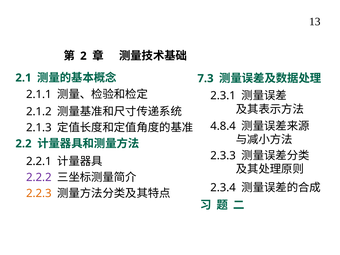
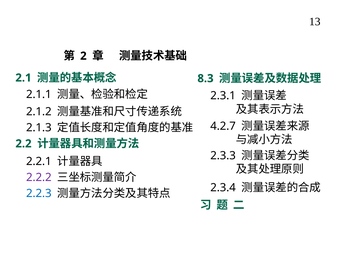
7.3: 7.3 -> 8.3
4.8.4: 4.8.4 -> 4.2.7
2.2.3 colour: orange -> blue
